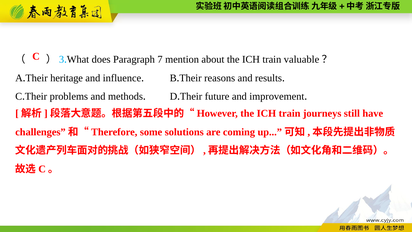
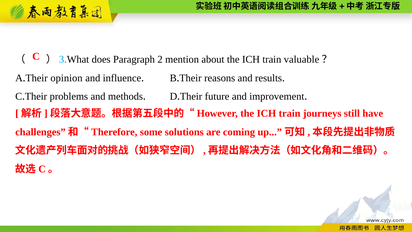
7: 7 -> 2
heritage: heritage -> opinion
